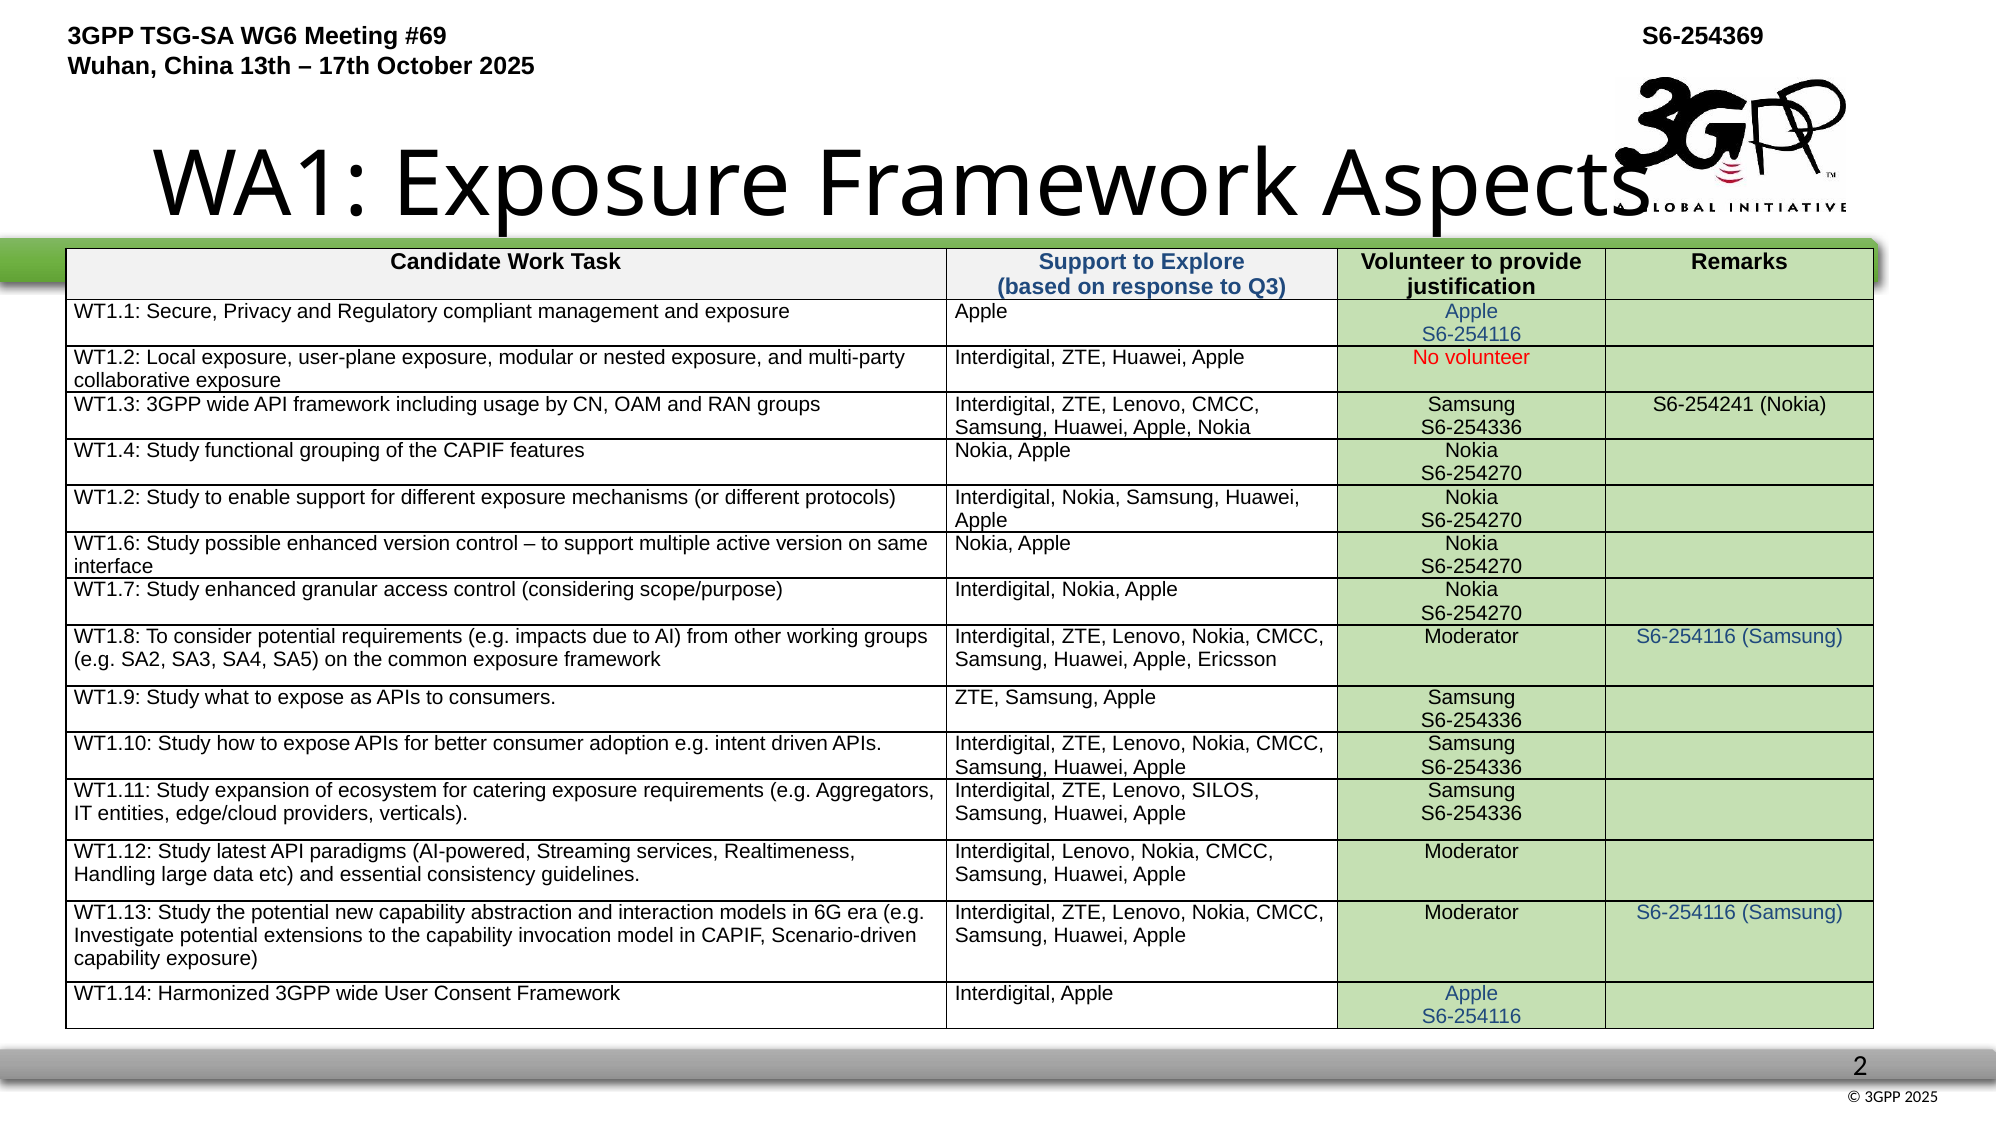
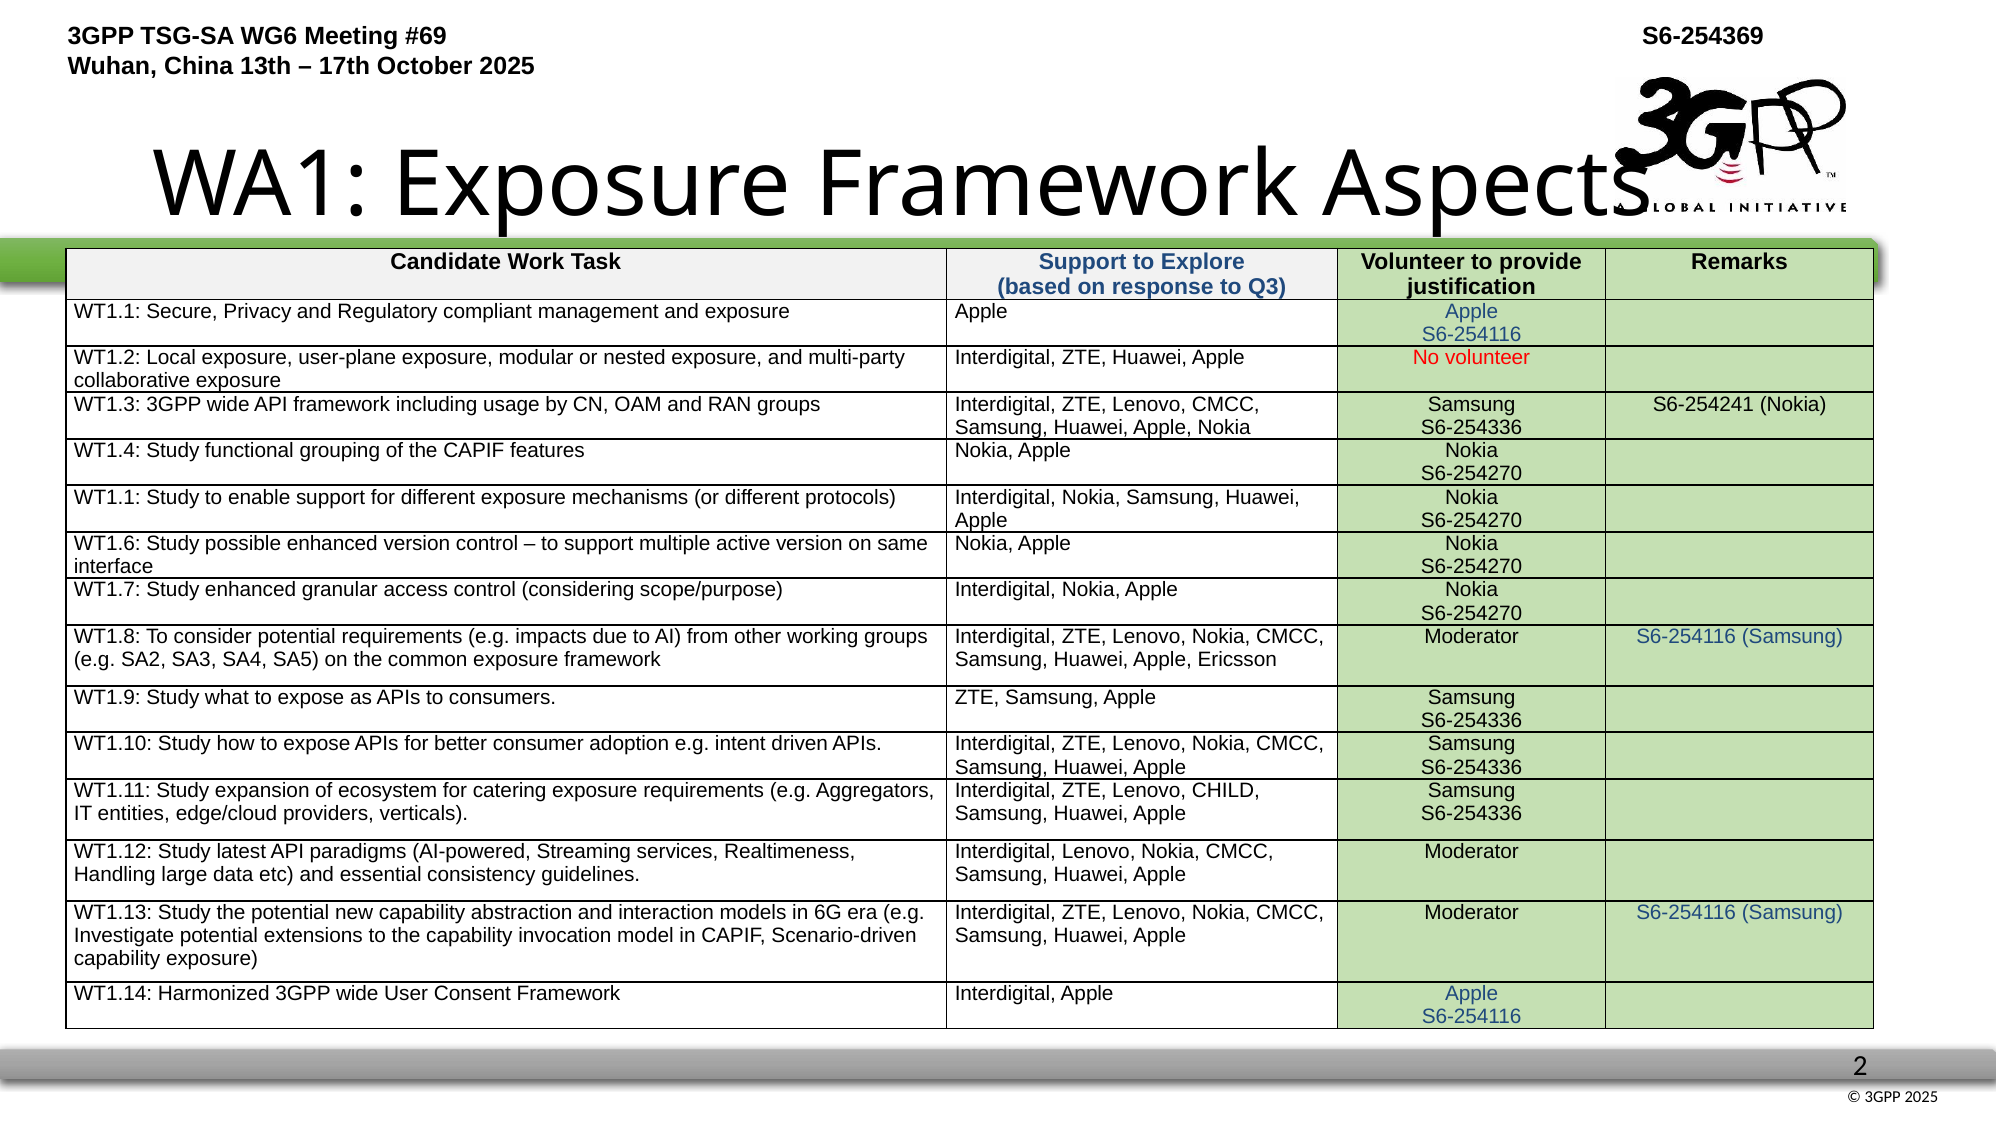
WT1.2 at (107, 498): WT1.2 -> WT1.1
SILOS: SILOS -> CHILD
